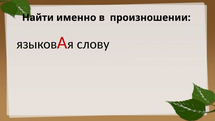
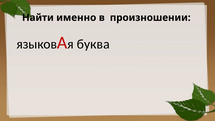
слову: слову -> буква
